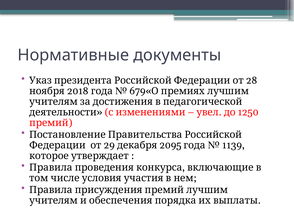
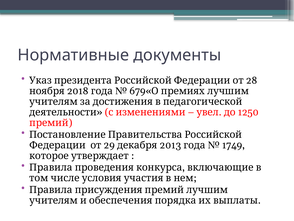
2095: 2095 -> 2013
1139: 1139 -> 1749
